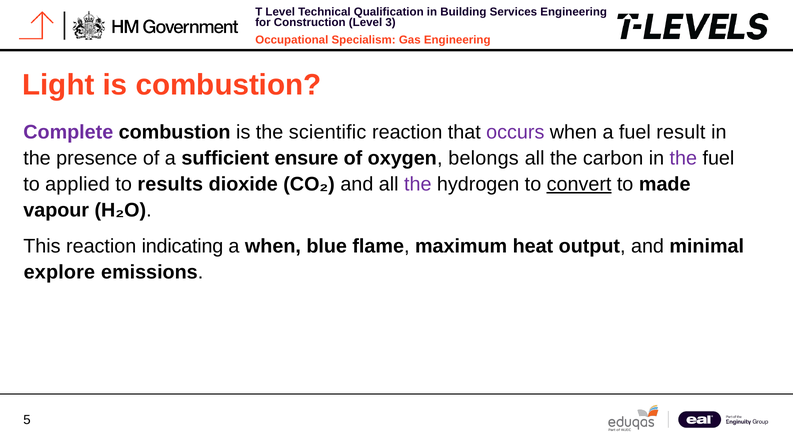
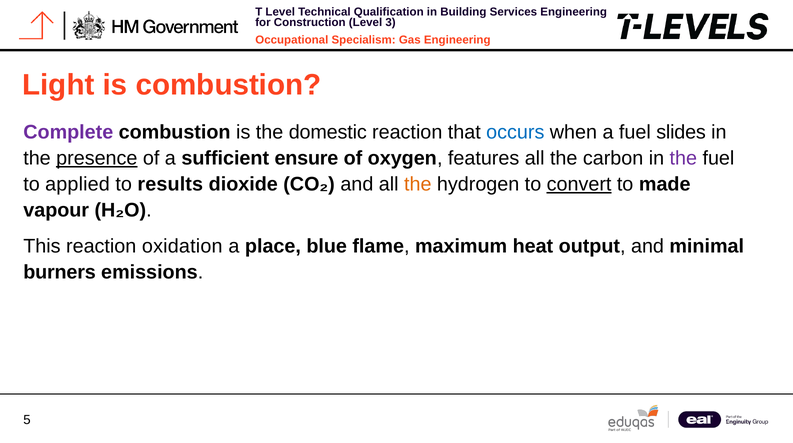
scientific: scientific -> domestic
occurs colour: purple -> blue
result: result -> slides
presence underline: none -> present
belongs: belongs -> features
the at (418, 184) colour: purple -> orange
indicating: indicating -> oxidation
a when: when -> place
explore: explore -> burners
